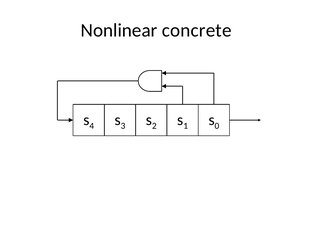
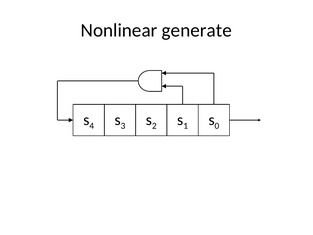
concrete: concrete -> generate
